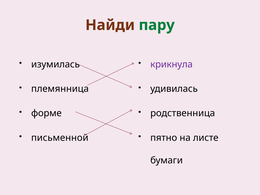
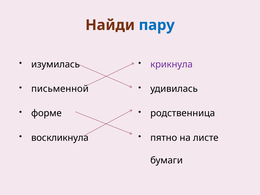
пару colour: green -> blue
племянница: племянница -> письменной
письменной: письменной -> воскликнула
